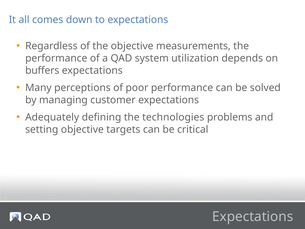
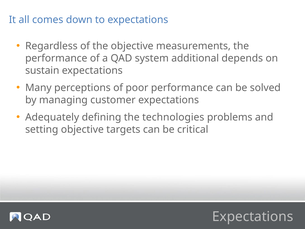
utilization: utilization -> additional
buffers: buffers -> sustain
